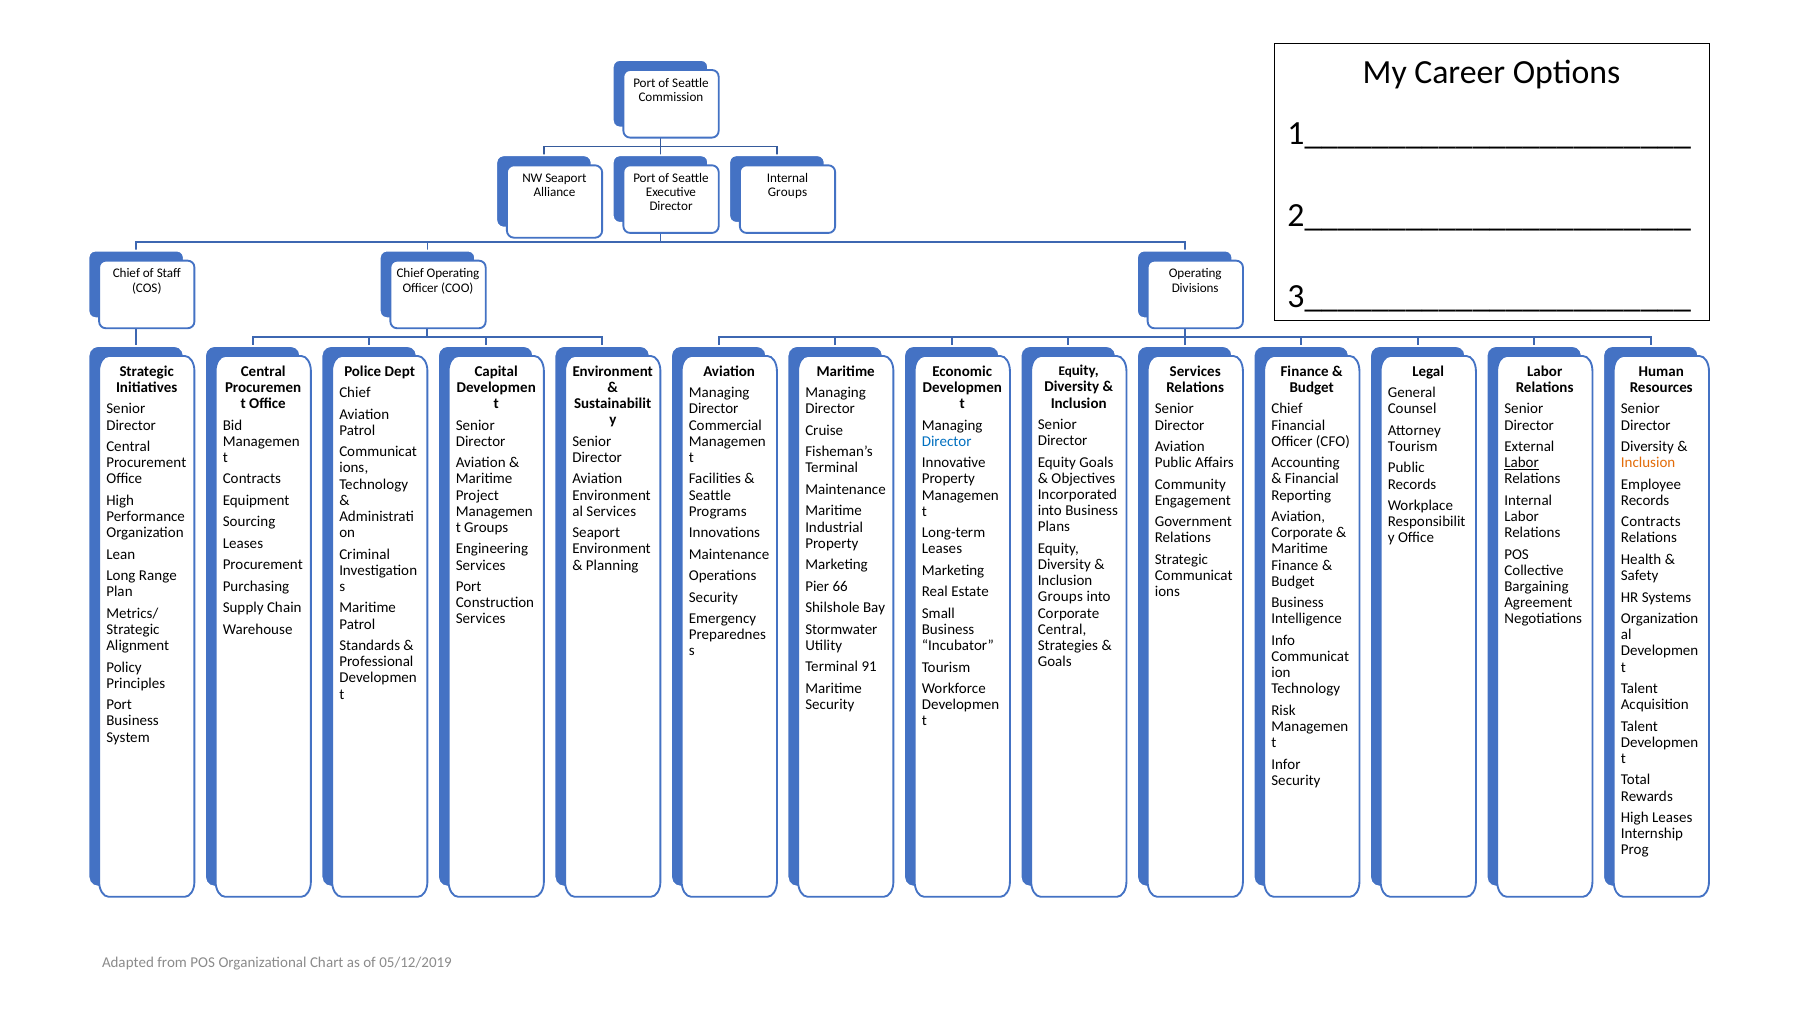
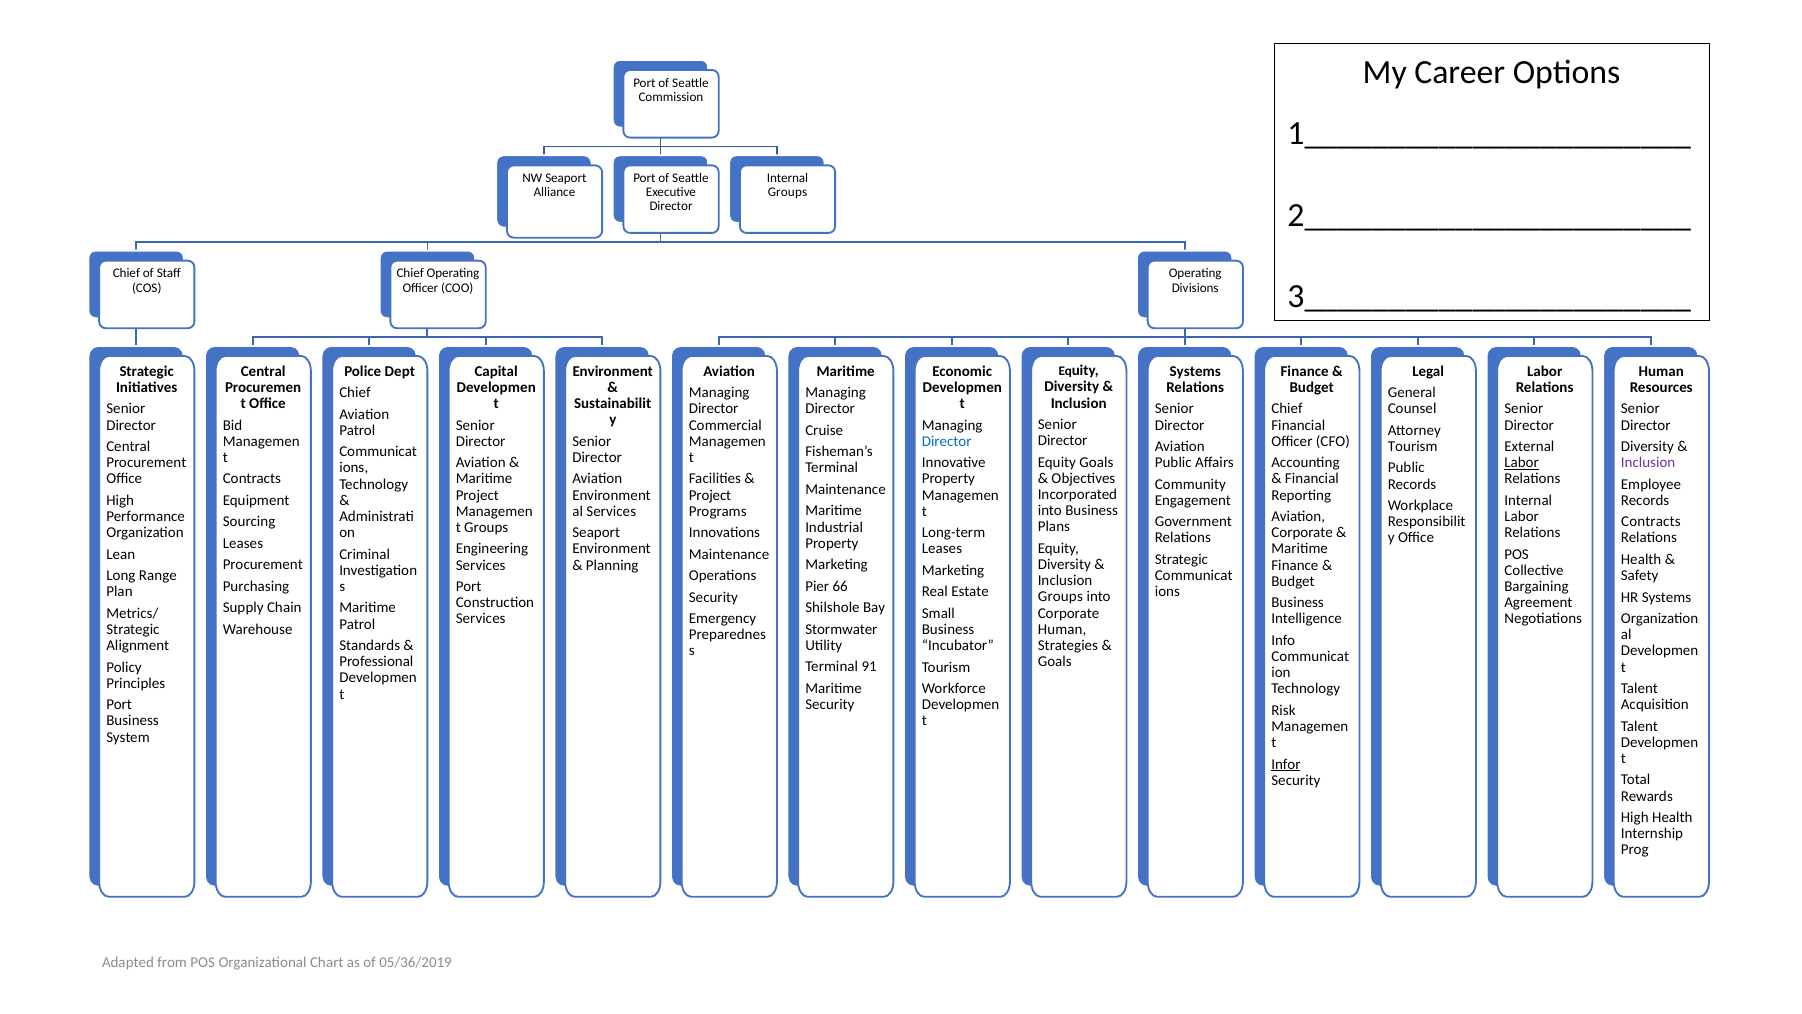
Services at (1195, 371): Services -> Systems
Inclusion at (1648, 463) colour: orange -> purple
Seattle at (710, 495): Seattle -> Project
Central at (1062, 629): Central -> Human
Infor underline: none -> present
High Leases: Leases -> Health
05/12/2019: 05/12/2019 -> 05/36/2019
